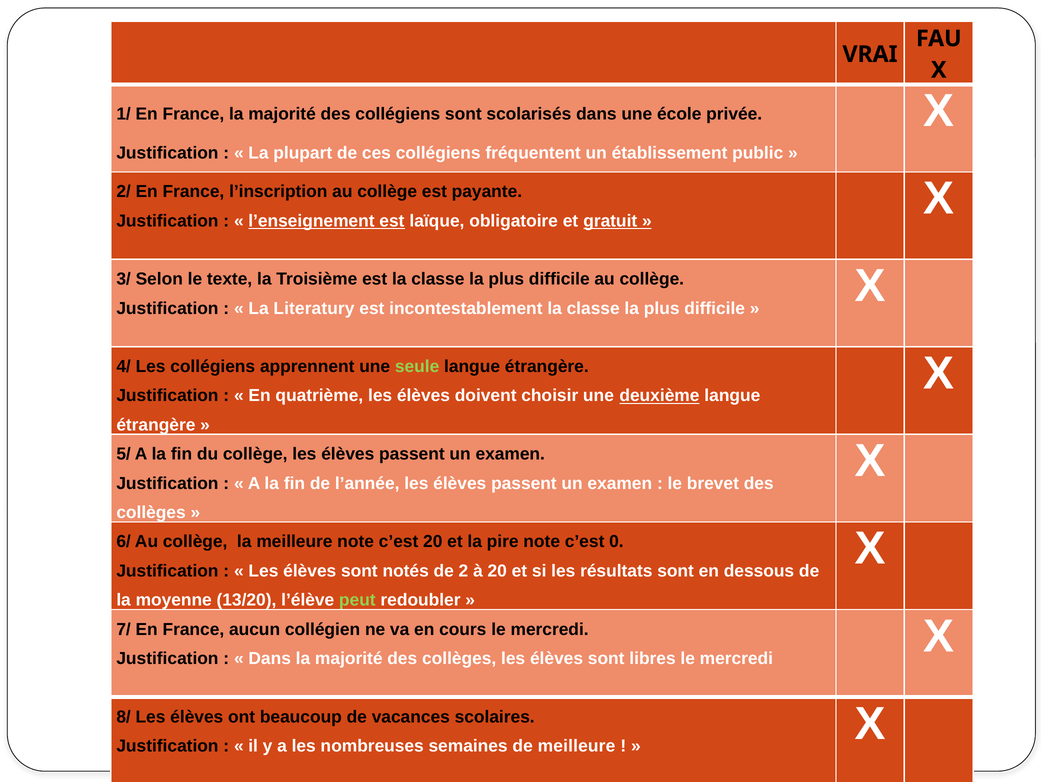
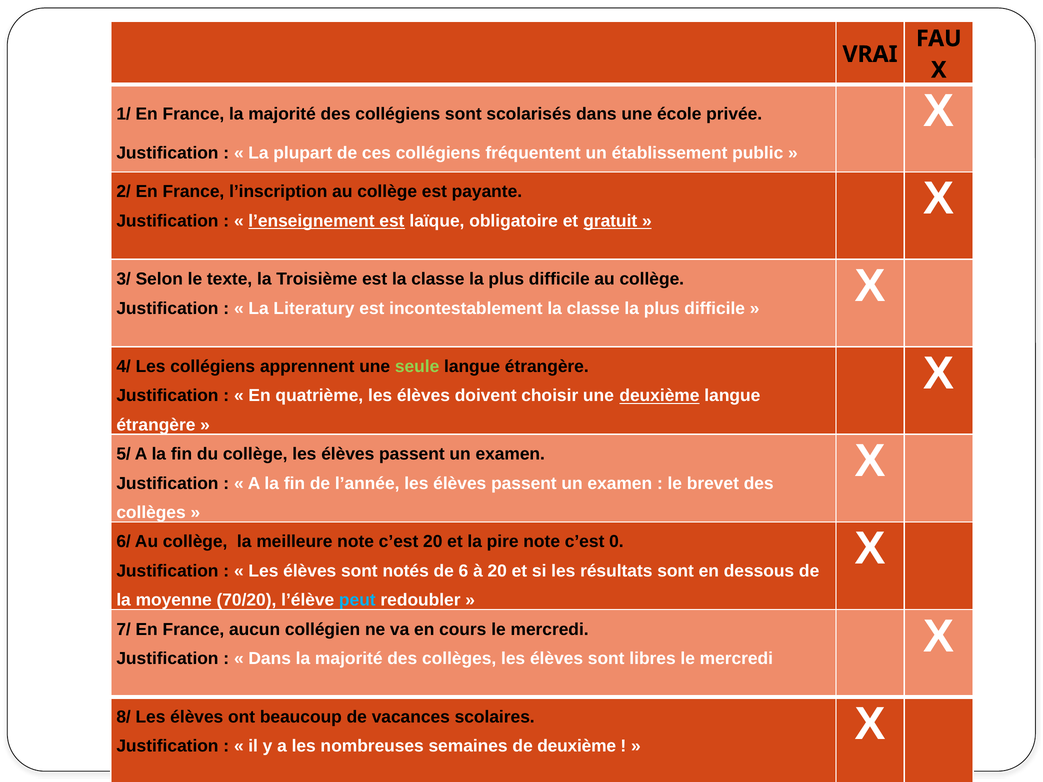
2: 2 -> 6
13/20: 13/20 -> 70/20
peut colour: light green -> light blue
de meilleure: meilleure -> deuxième
